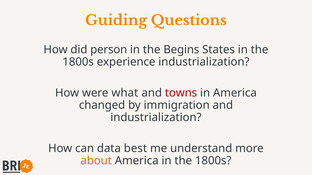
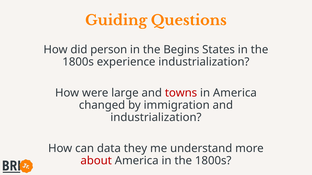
what: what -> large
best: best -> they
about colour: orange -> red
